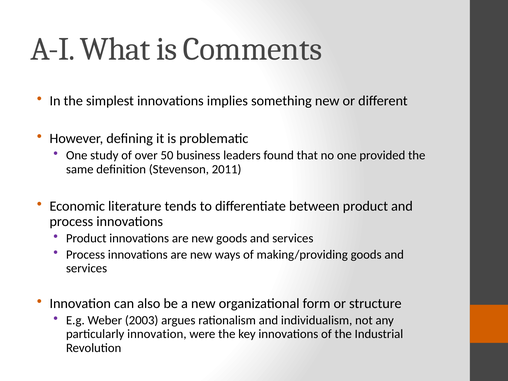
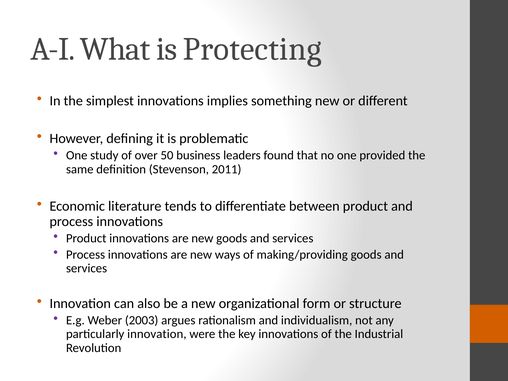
Comments: Comments -> Protecting
